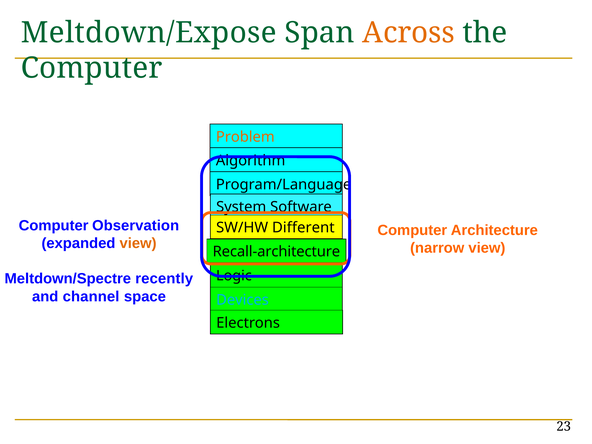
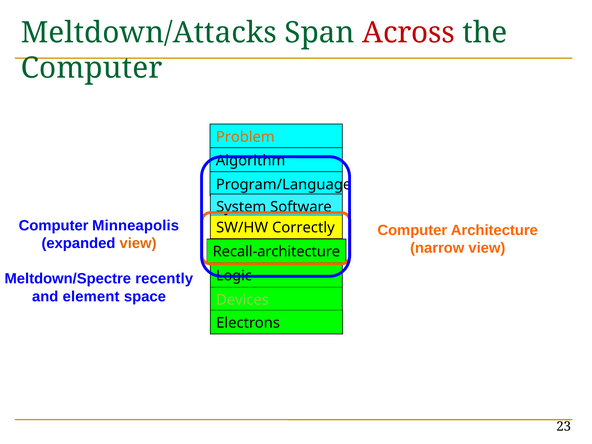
Meltdown/Expose: Meltdown/Expose -> Meltdown/Attacks
Across colour: orange -> red
Observation: Observation -> Minneapolis
Different: Different -> Correctly
channel: channel -> element
Devices colour: light blue -> light green
